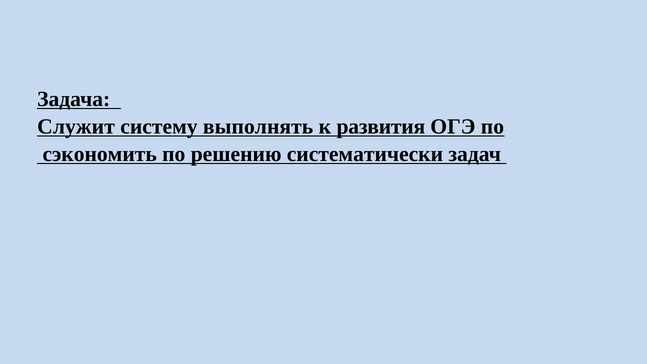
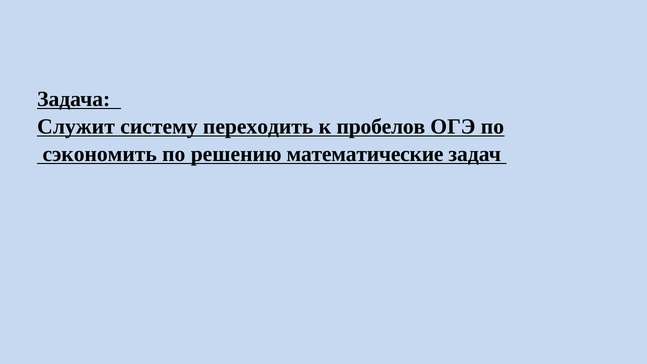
выполнять: выполнять -> переходить
развития: развития -> пробелов
систематически: систематически -> математические
